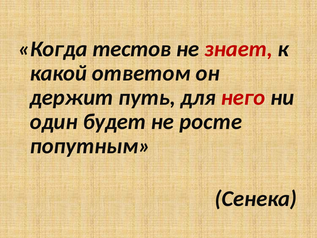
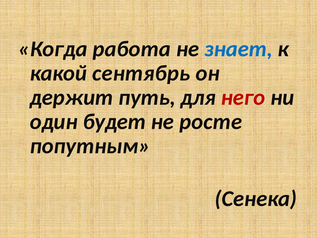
тестов: тестов -> работа
знает colour: red -> blue
ответом: ответом -> сентябрь
